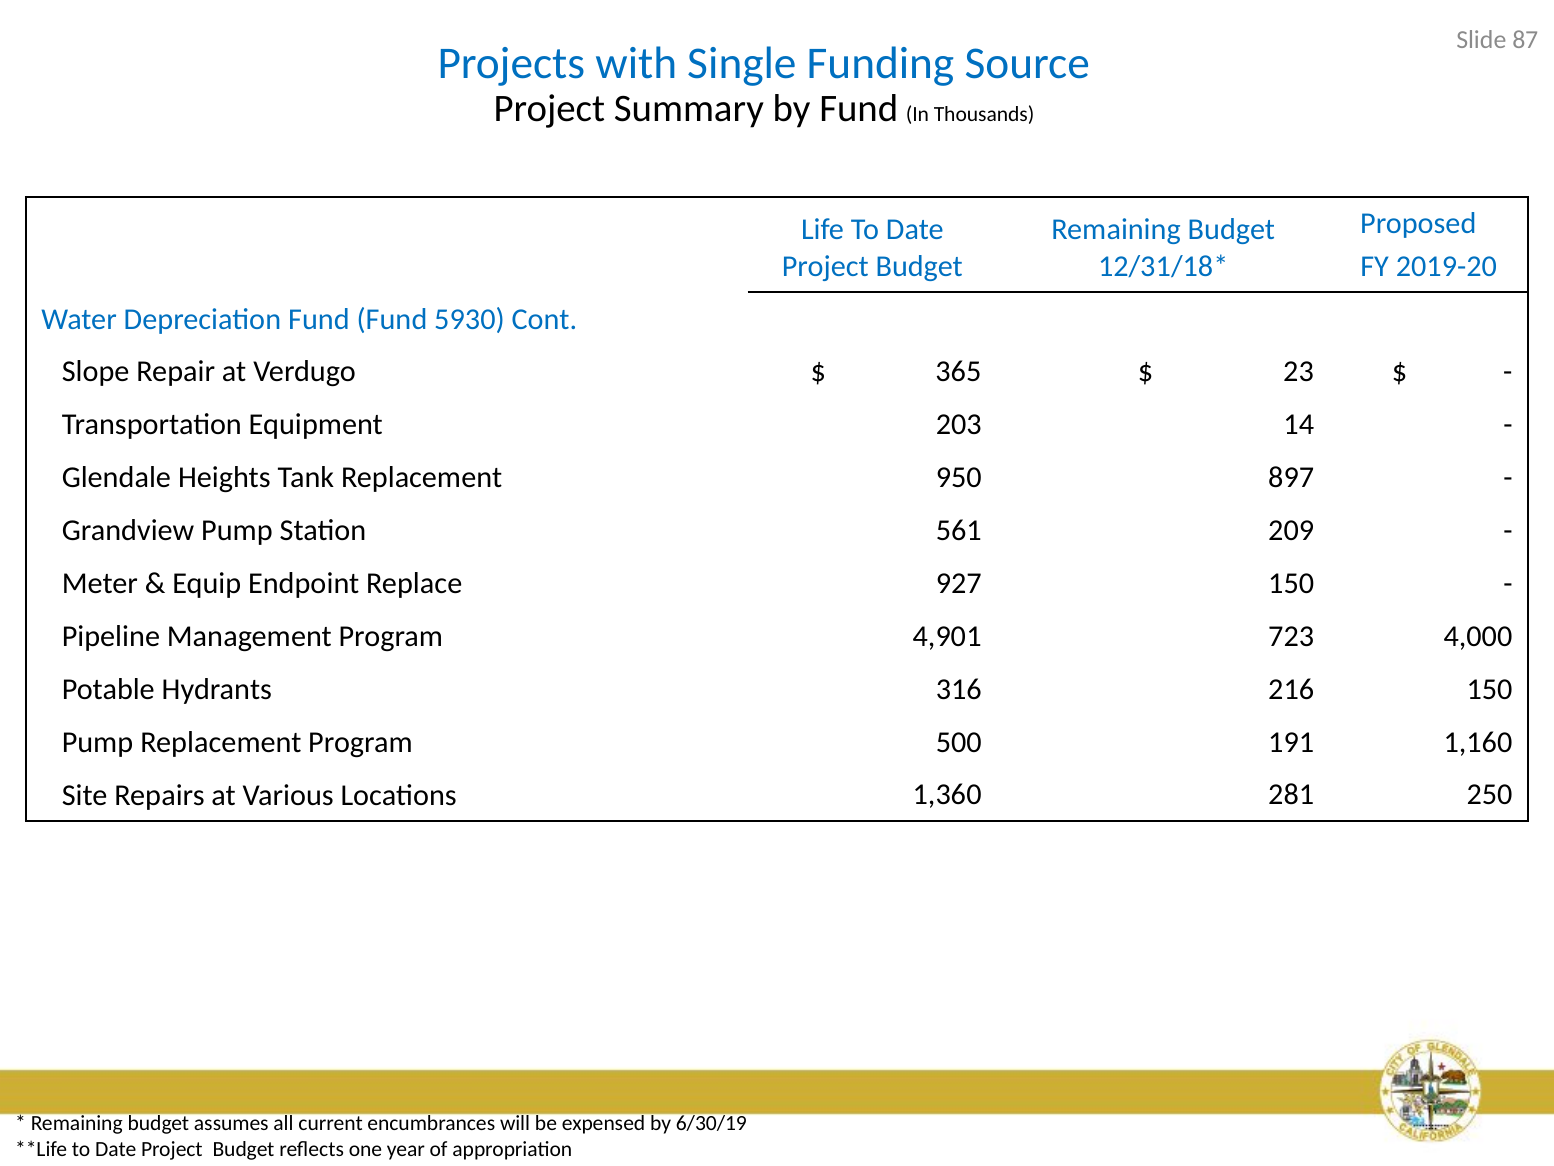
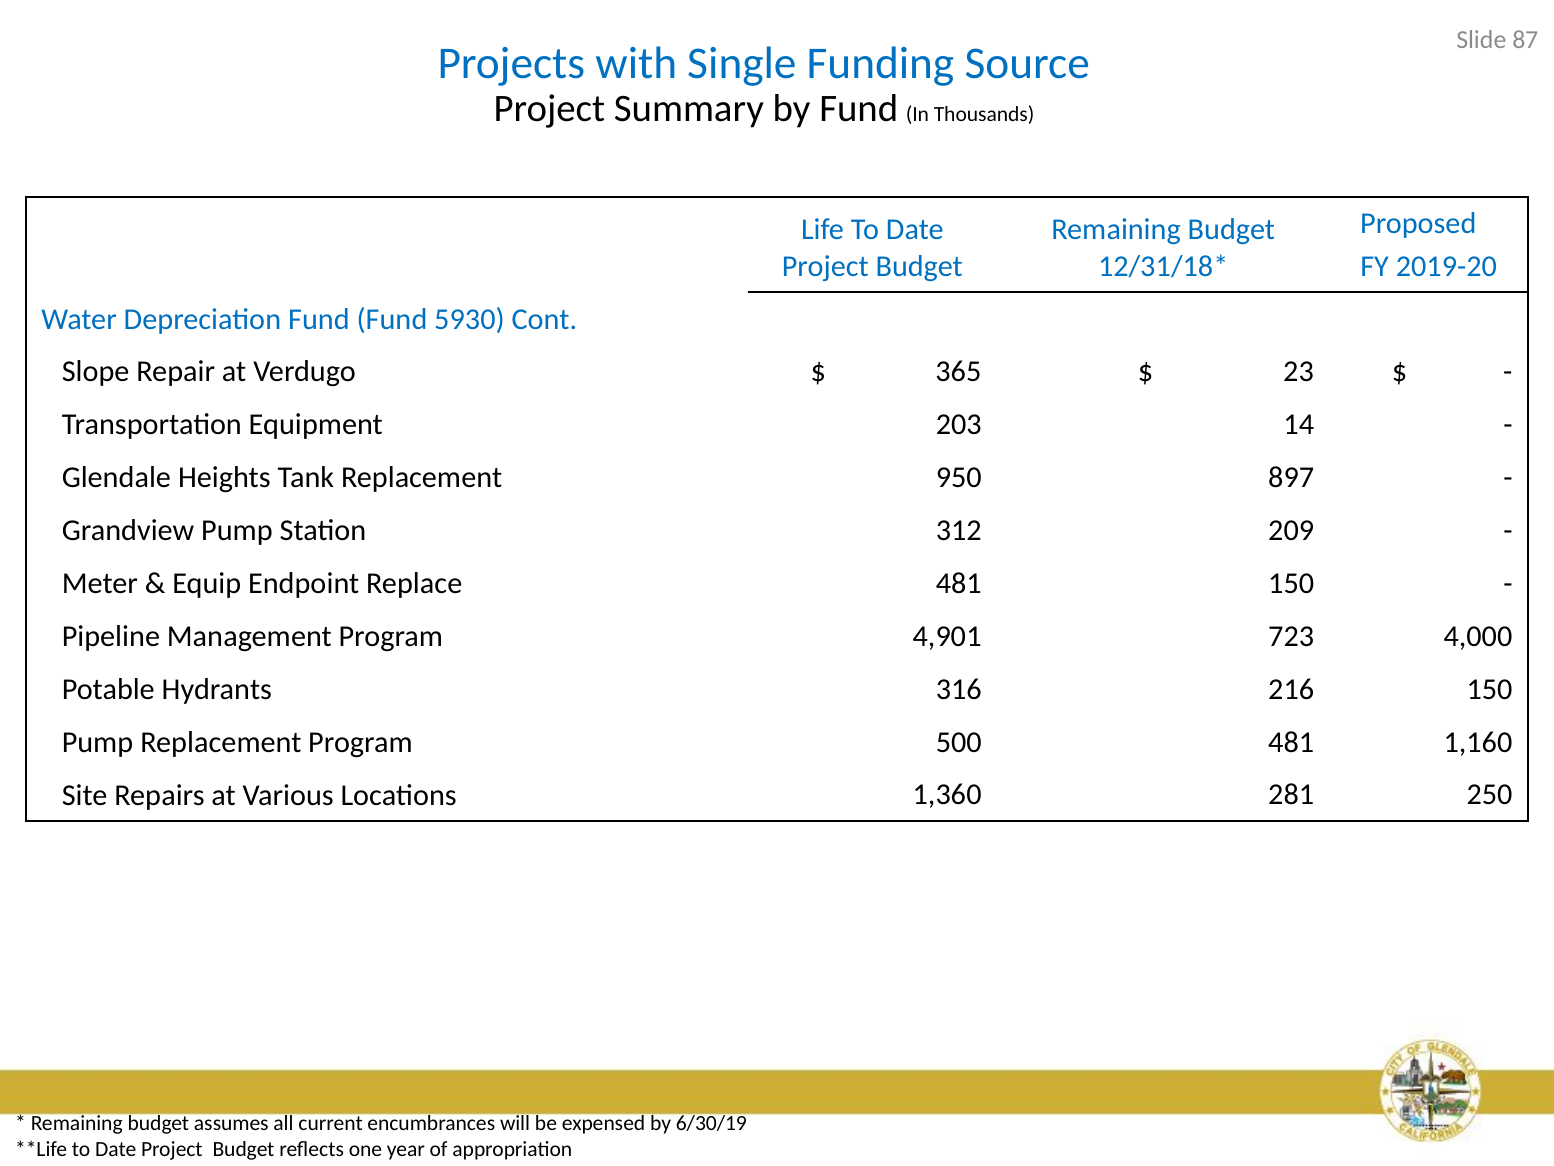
561: 561 -> 312
Replace 927: 927 -> 481
500 191: 191 -> 481
